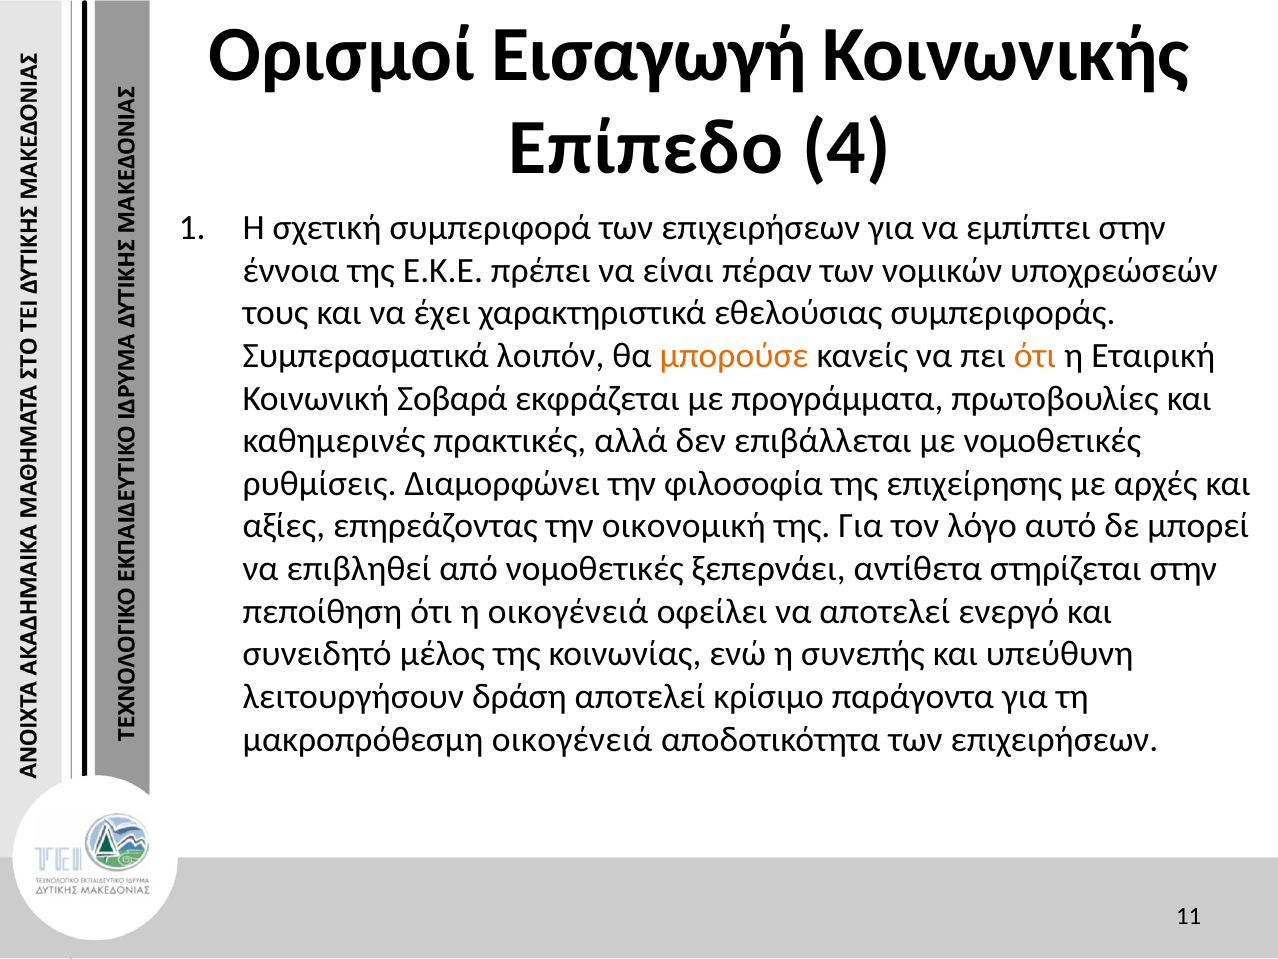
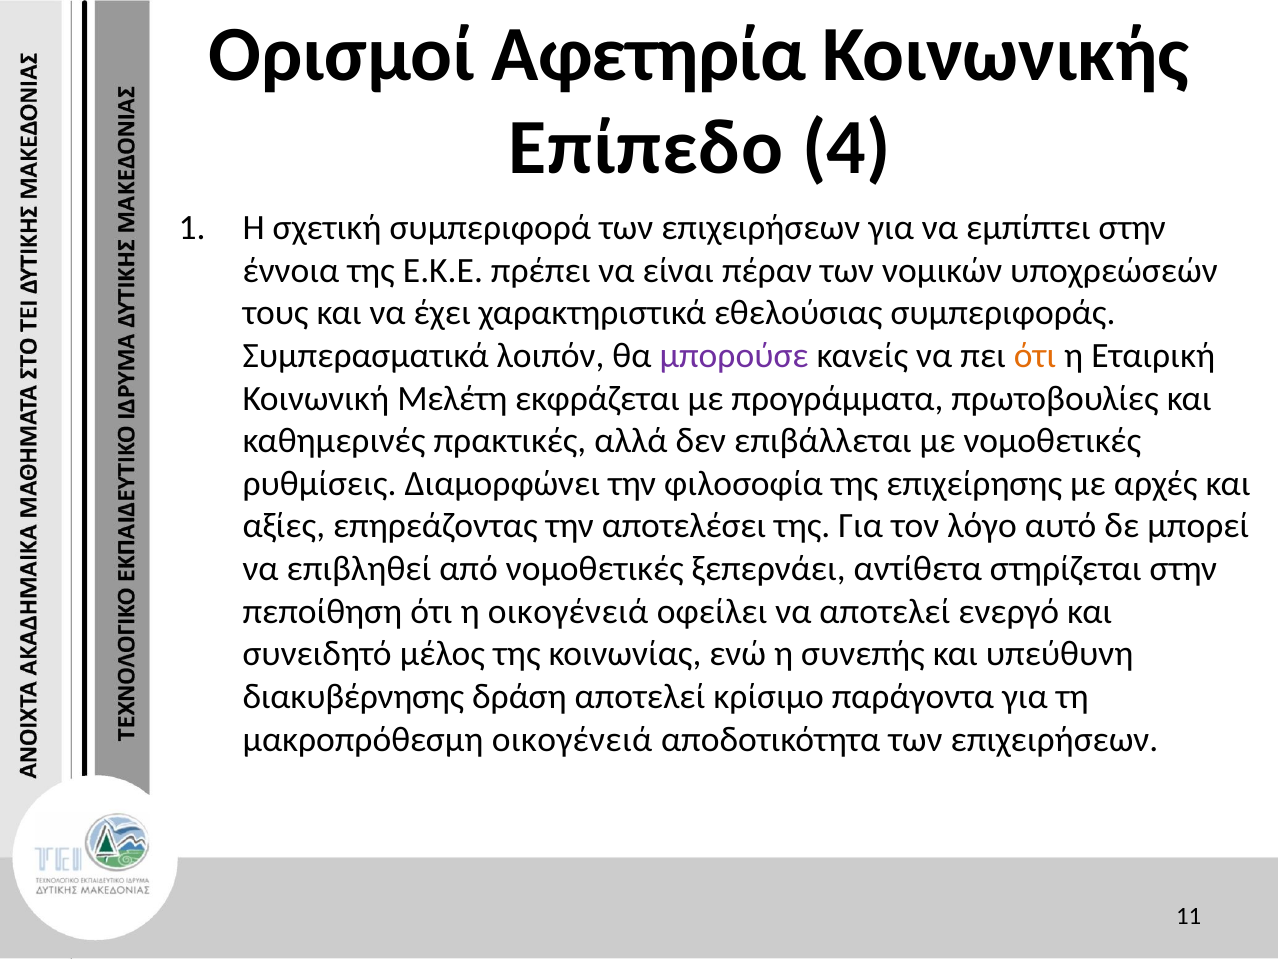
Εισαγωγή: Εισαγωγή -> Αφετηρία
μπορούσε colour: orange -> purple
Σοβαρά: Σοβαρά -> Μελέτη
οικονομική: οικονομική -> αποτελέσει
λειτουργήσουν: λειτουργήσουν -> διακυβέρνησης
